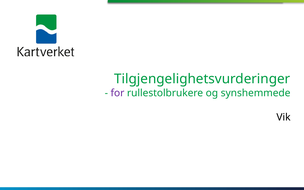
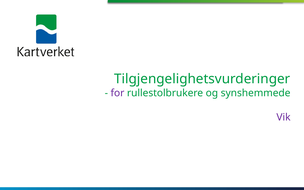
Vik colour: black -> purple
